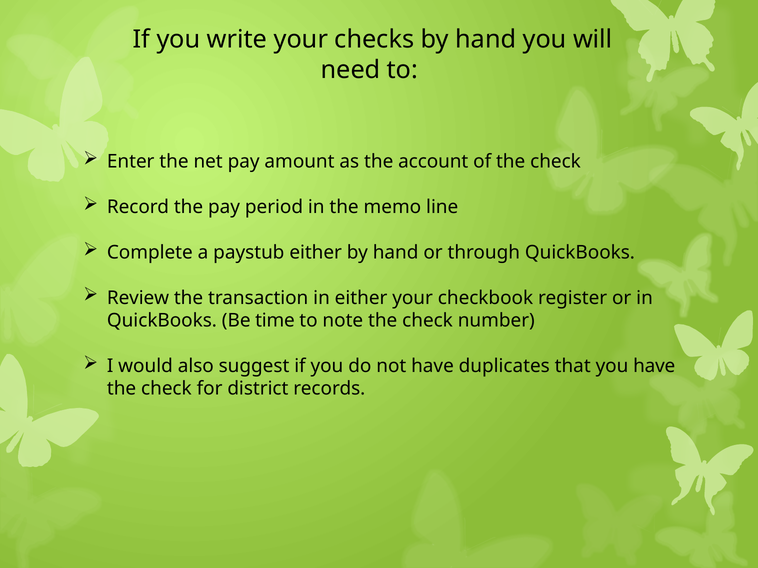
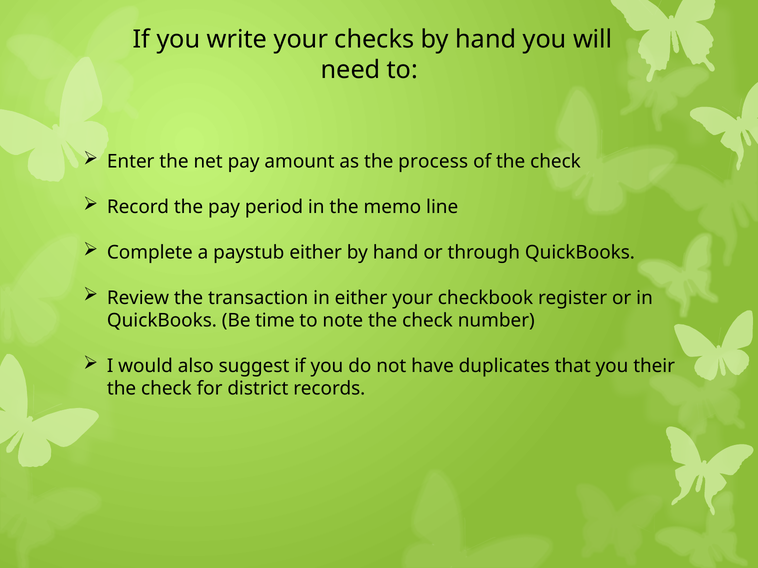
account: account -> process
you have: have -> their
